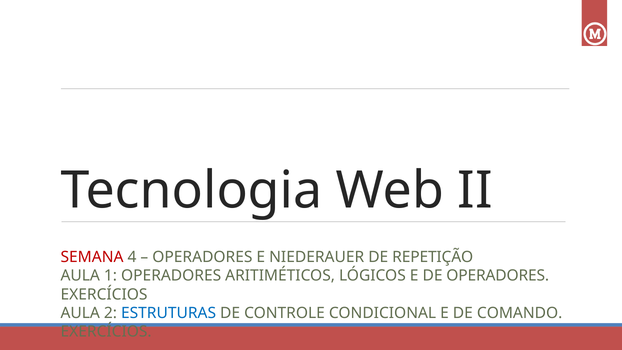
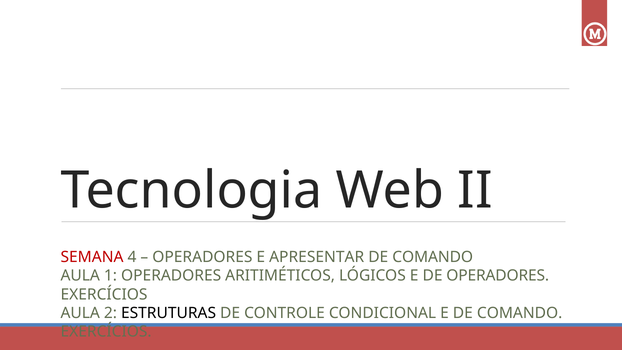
NIEDERAUER: NIEDERAUER -> APRESENTAR
REPETIÇÃO at (433, 257): REPETIÇÃO -> COMANDO
ESTRUTURAS colour: blue -> black
